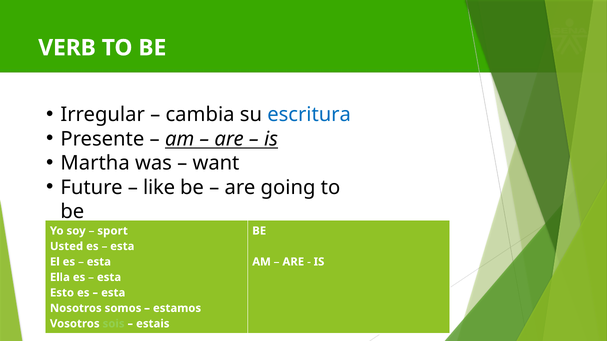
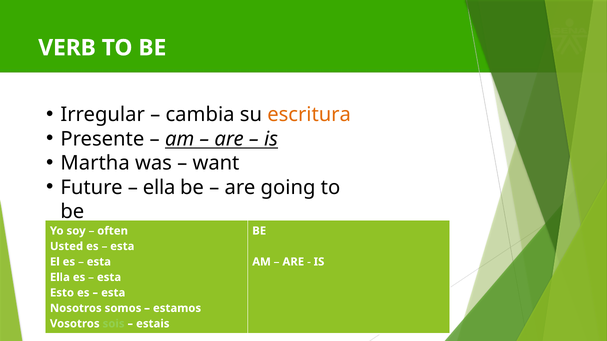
escritura colour: blue -> orange
like at (159, 188): like -> ella
sport: sport -> often
